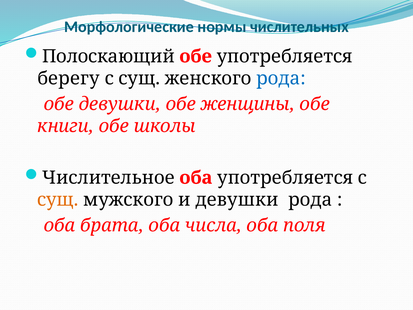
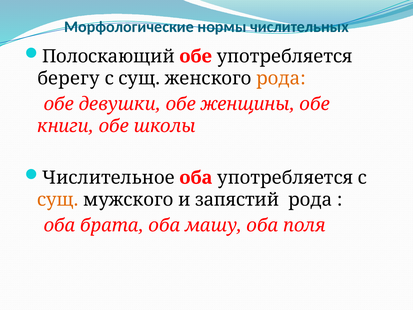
рода at (281, 78) colour: blue -> orange
и девушки: девушки -> запястий
числа: числа -> машу
